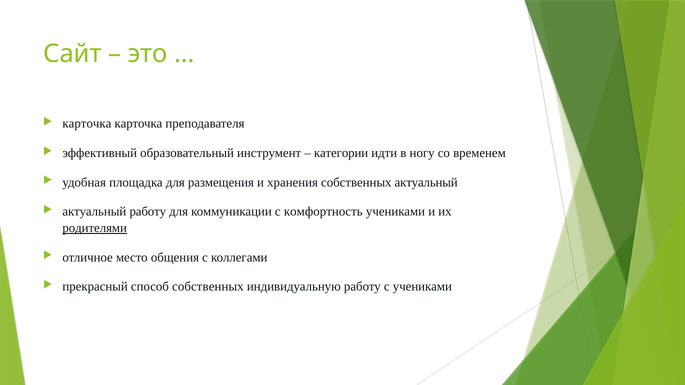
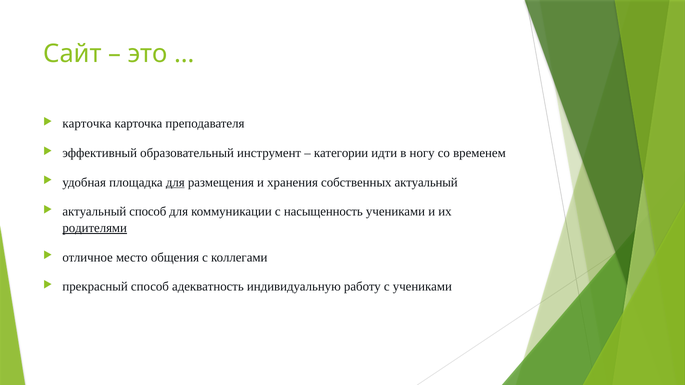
для at (175, 182) underline: none -> present
актуальный работу: работу -> способ
комфортность: комфортность -> насыщенность
способ собственных: собственных -> адекватность
